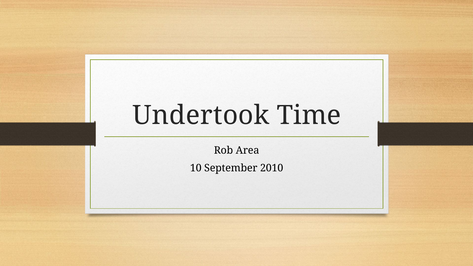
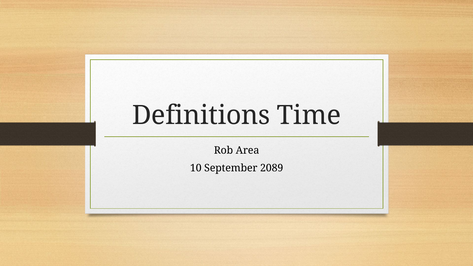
Undertook: Undertook -> Definitions
2010: 2010 -> 2089
